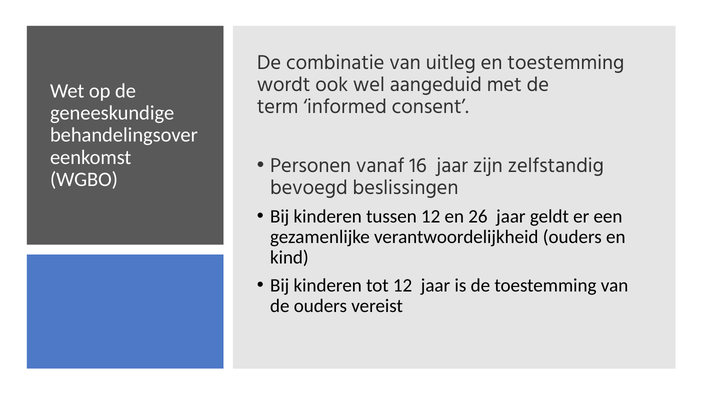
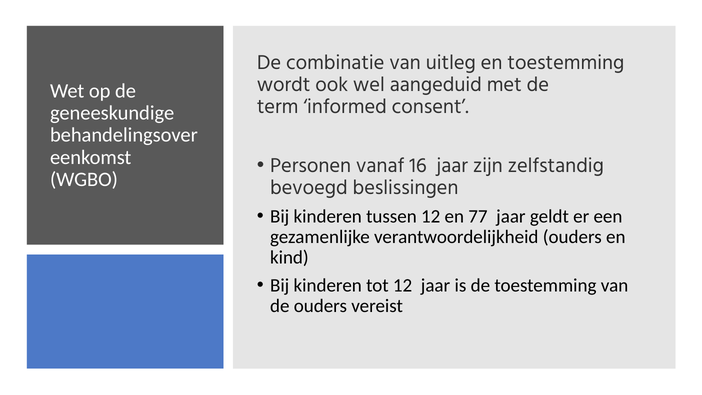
26: 26 -> 77
